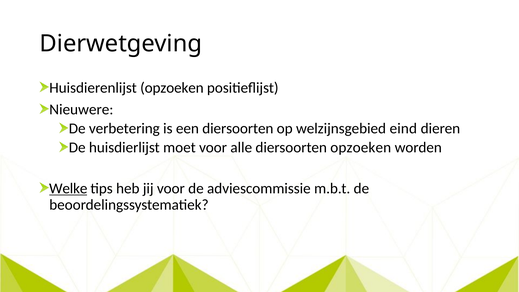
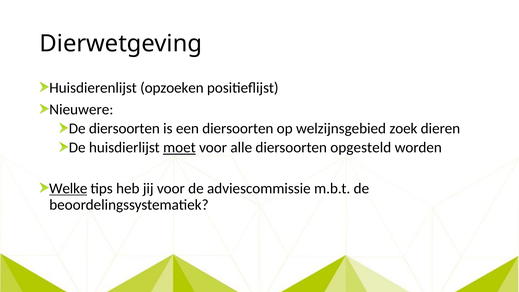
De verbetering: verbetering -> diersoorten
eind: eind -> zoek
moet underline: none -> present
diersoorten opzoeken: opzoeken -> opgesteld
